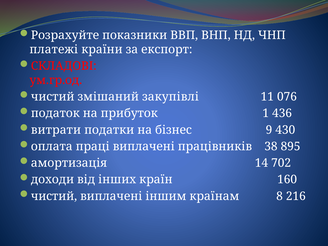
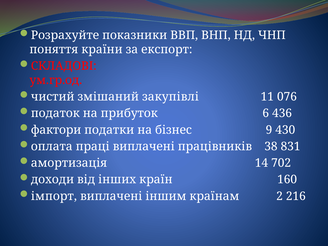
платежі: платежі -> поняття
1: 1 -> 6
витрати: витрати -> фактори
895: 895 -> 831
чистий at (54, 196): чистий -> імпорт
8: 8 -> 2
